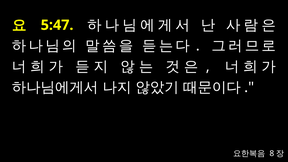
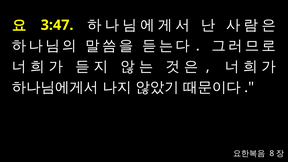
5:47: 5:47 -> 3:47
